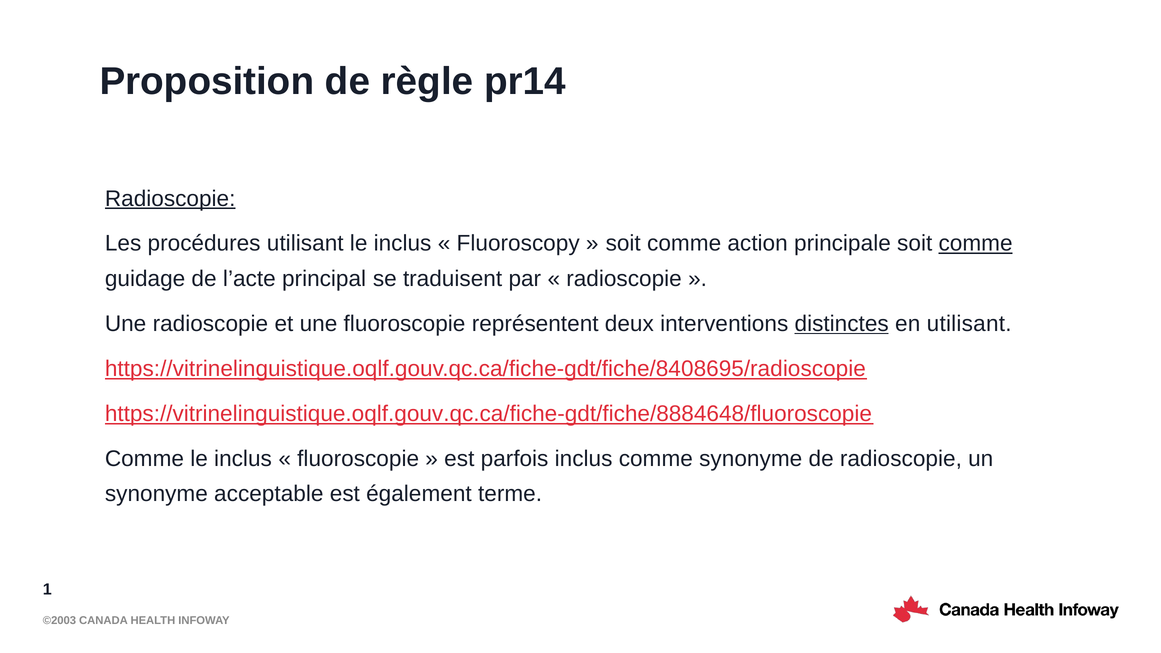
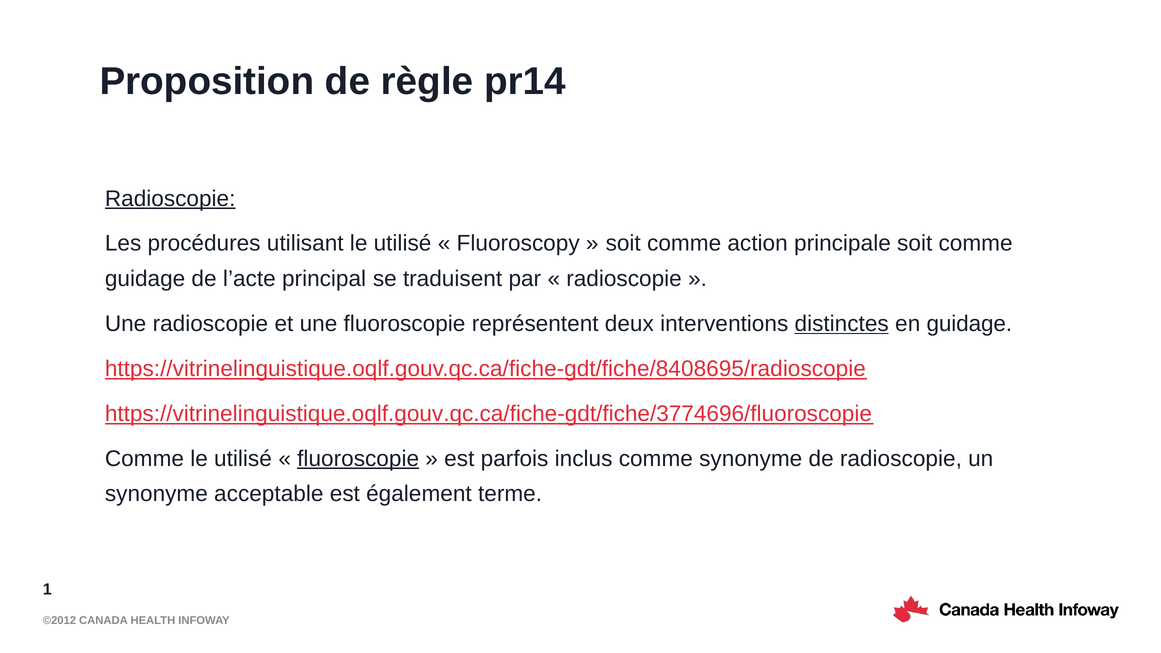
utilisant le inclus: inclus -> utilisé
comme at (976, 244) underline: present -> none
en utilisant: utilisant -> guidage
https://vitrinelinguistique.oqlf.gouv.qc.ca/fiche-gdt/fiche/8884648/fluoroscopie: https://vitrinelinguistique.oqlf.gouv.qc.ca/fiche-gdt/fiche/8884648/fluoroscopie -> https://vitrinelinguistique.oqlf.gouv.qc.ca/fiche-gdt/fiche/3774696/fluoroscopie
Comme le inclus: inclus -> utilisé
fluoroscopie at (358, 459) underline: none -> present
©2003: ©2003 -> ©2012
